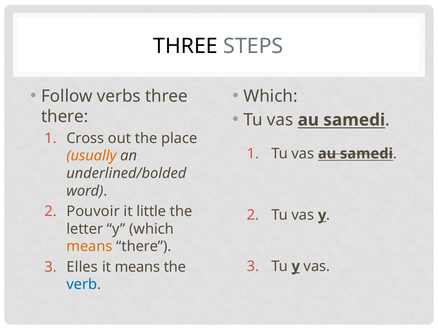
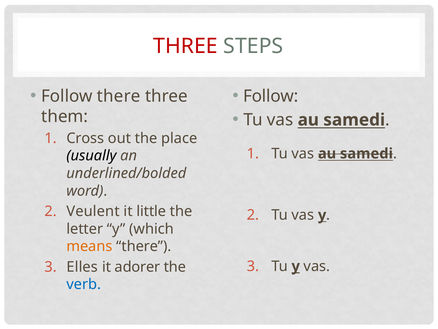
THREE at (185, 46) colour: black -> red
Follow verbs: verbs -> there
Which at (271, 96): Which -> Follow
there at (65, 116): there -> them
usually colour: orange -> black
Pouvoir: Pouvoir -> Veulent
it means: means -> adorer
